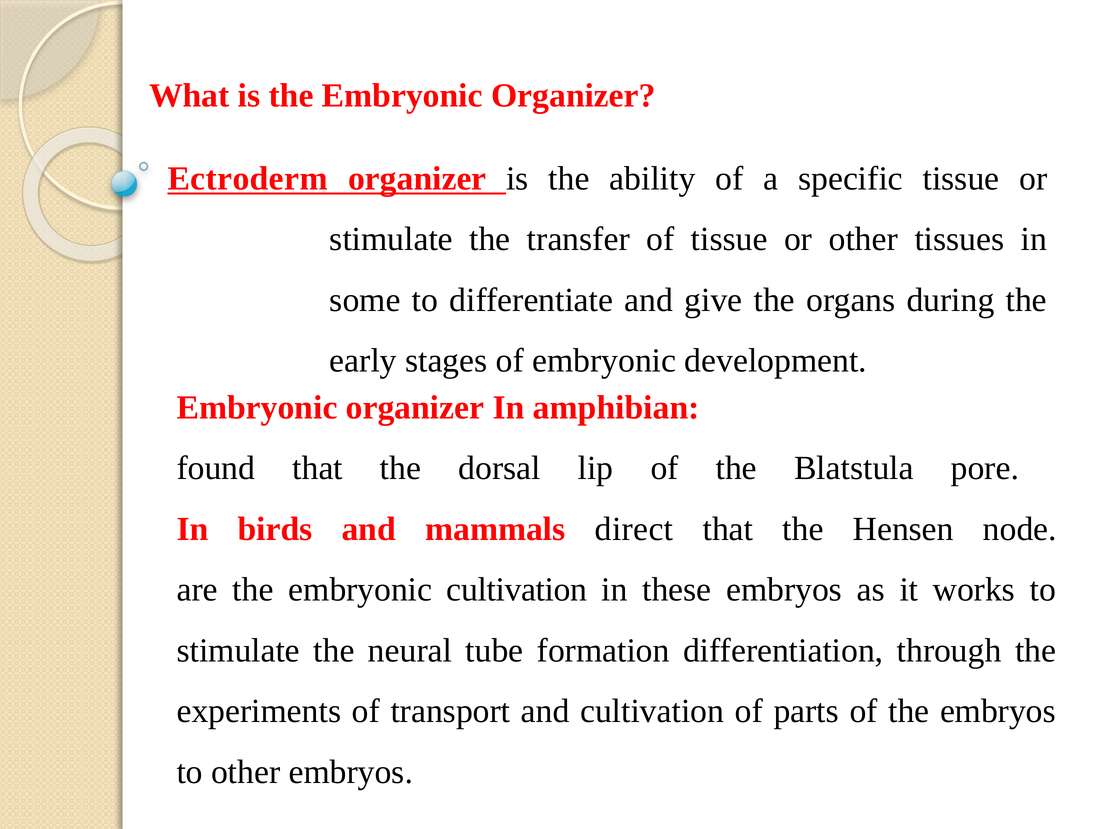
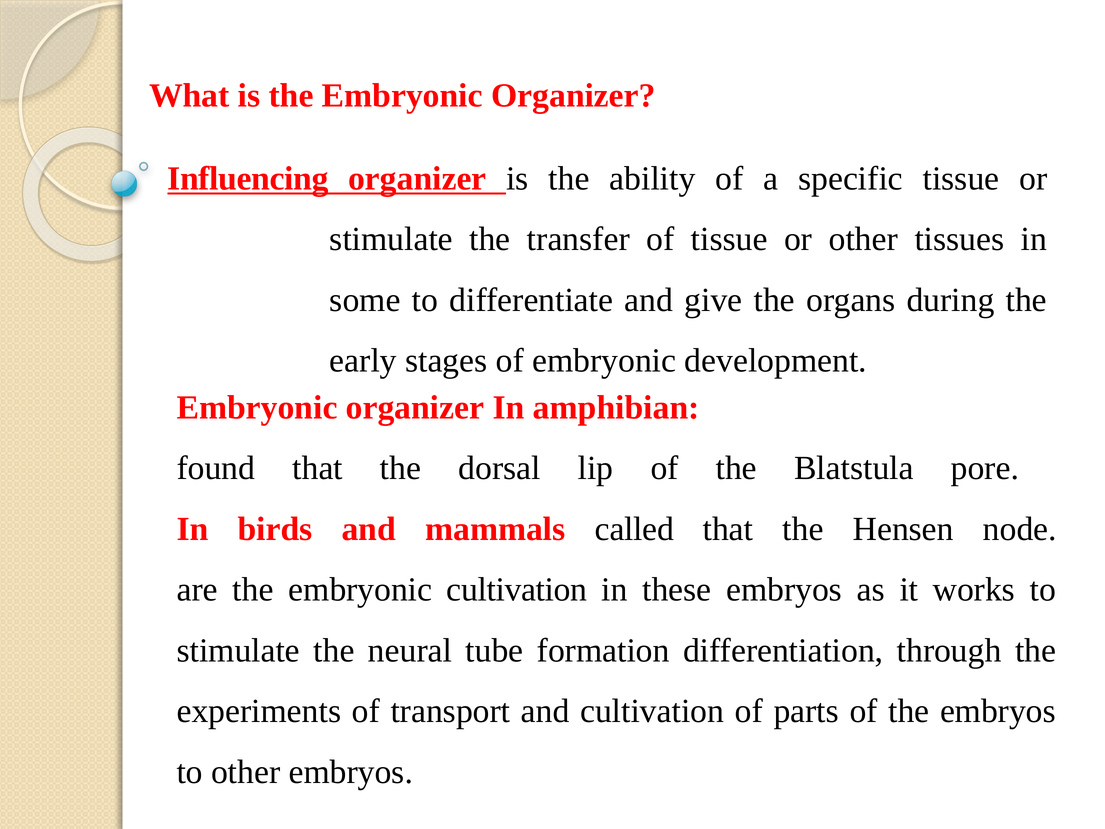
Ectroderm: Ectroderm -> Influencing
direct: direct -> called
